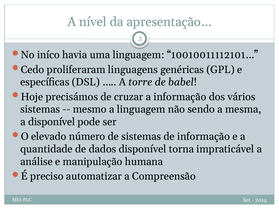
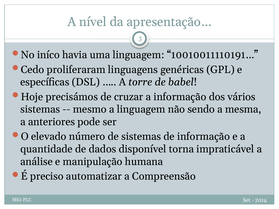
10010011112101…: 10010011112101… -> 10010011110191…
a disponível: disponível -> anteriores
